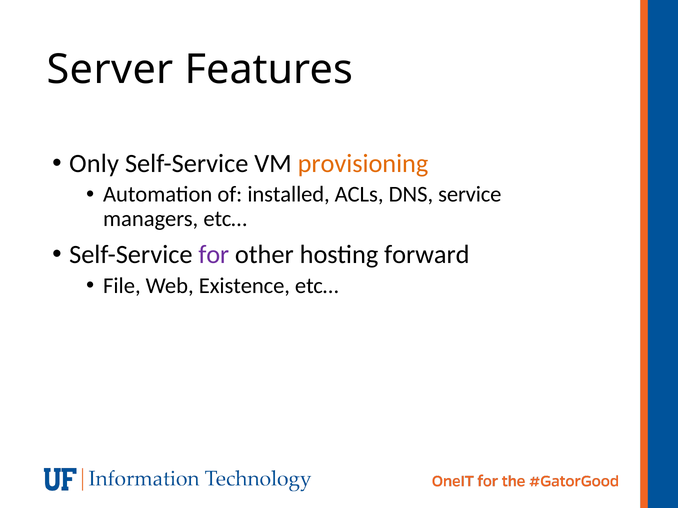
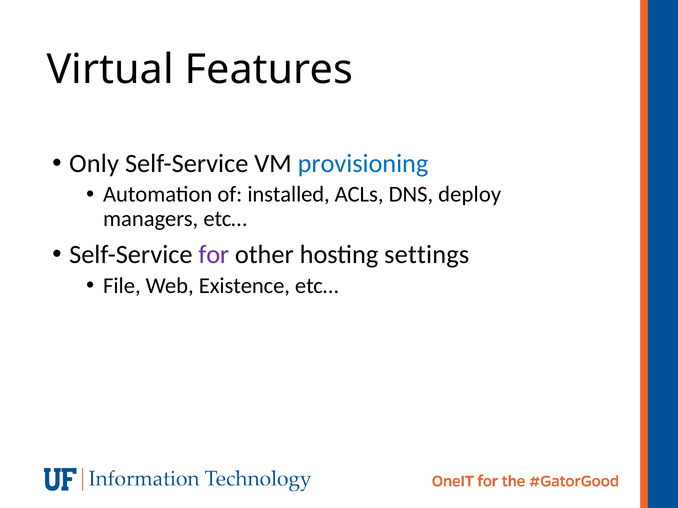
Server: Server -> Virtual
provisioning colour: orange -> blue
service: service -> deploy
forward: forward -> settings
